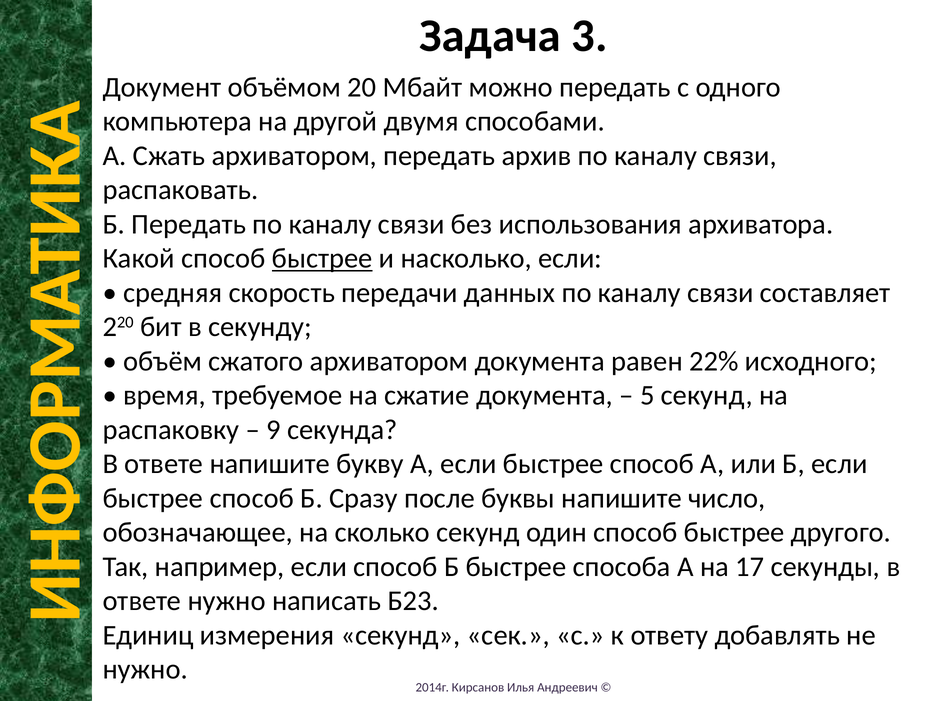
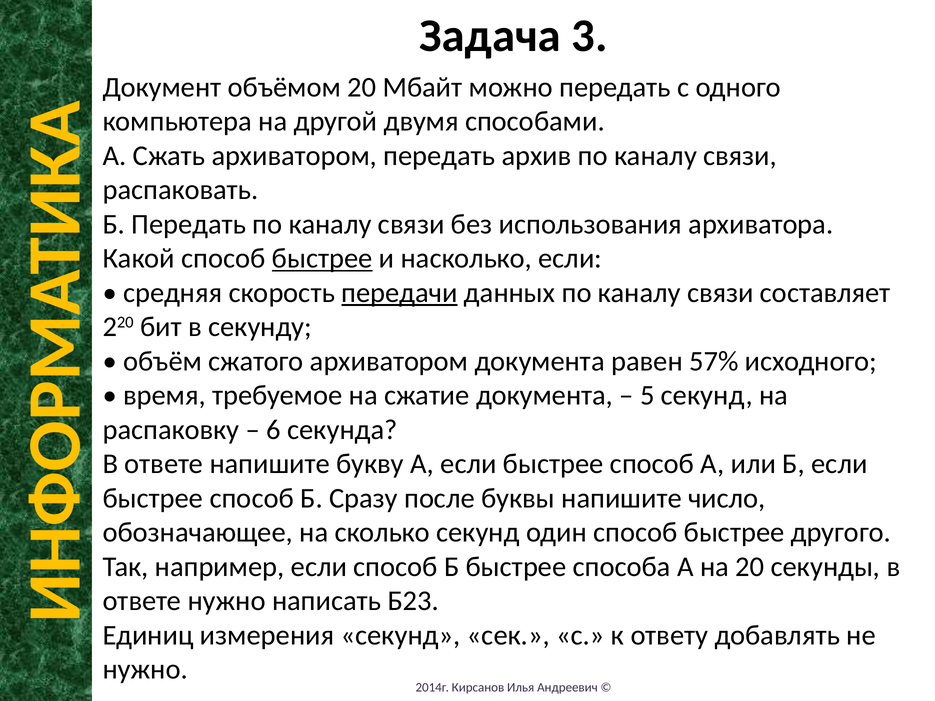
передачи underline: none -> present
22%: 22% -> 57%
9: 9 -> 6
на 17: 17 -> 20
